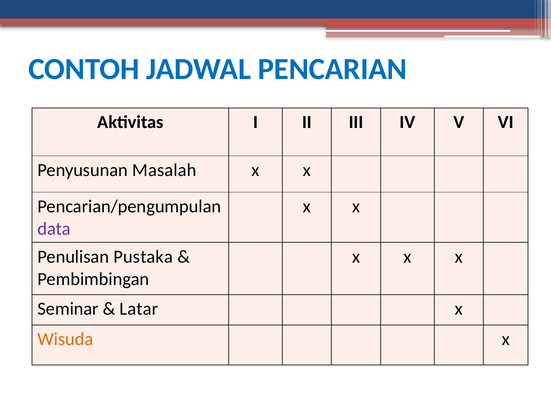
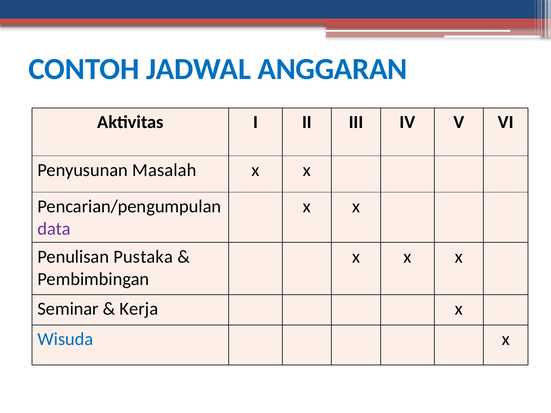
PENCARIAN: PENCARIAN -> ANGGARAN
Latar: Latar -> Kerja
Wisuda colour: orange -> blue
